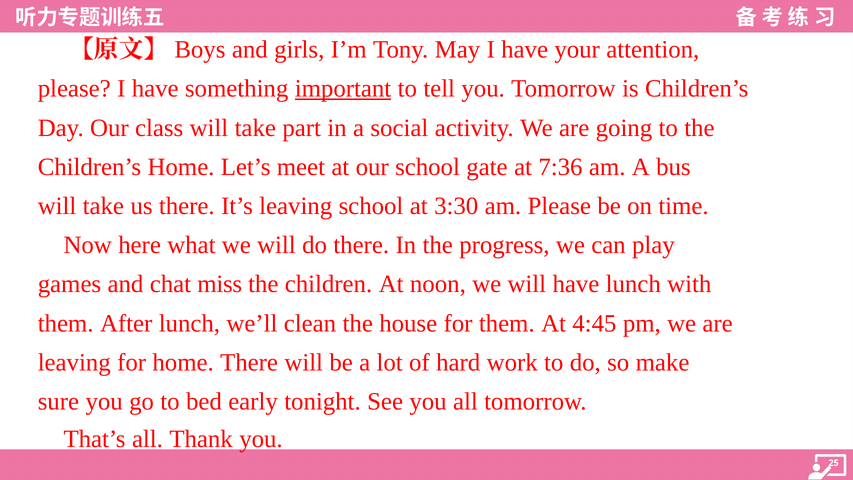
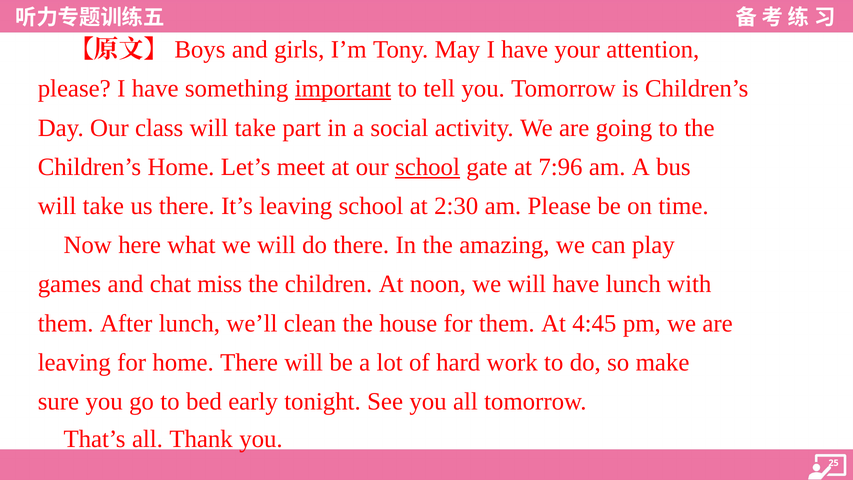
school at (428, 167) underline: none -> present
7:36: 7:36 -> 7:96
3:30: 3:30 -> 2:30
progress: progress -> amazing
